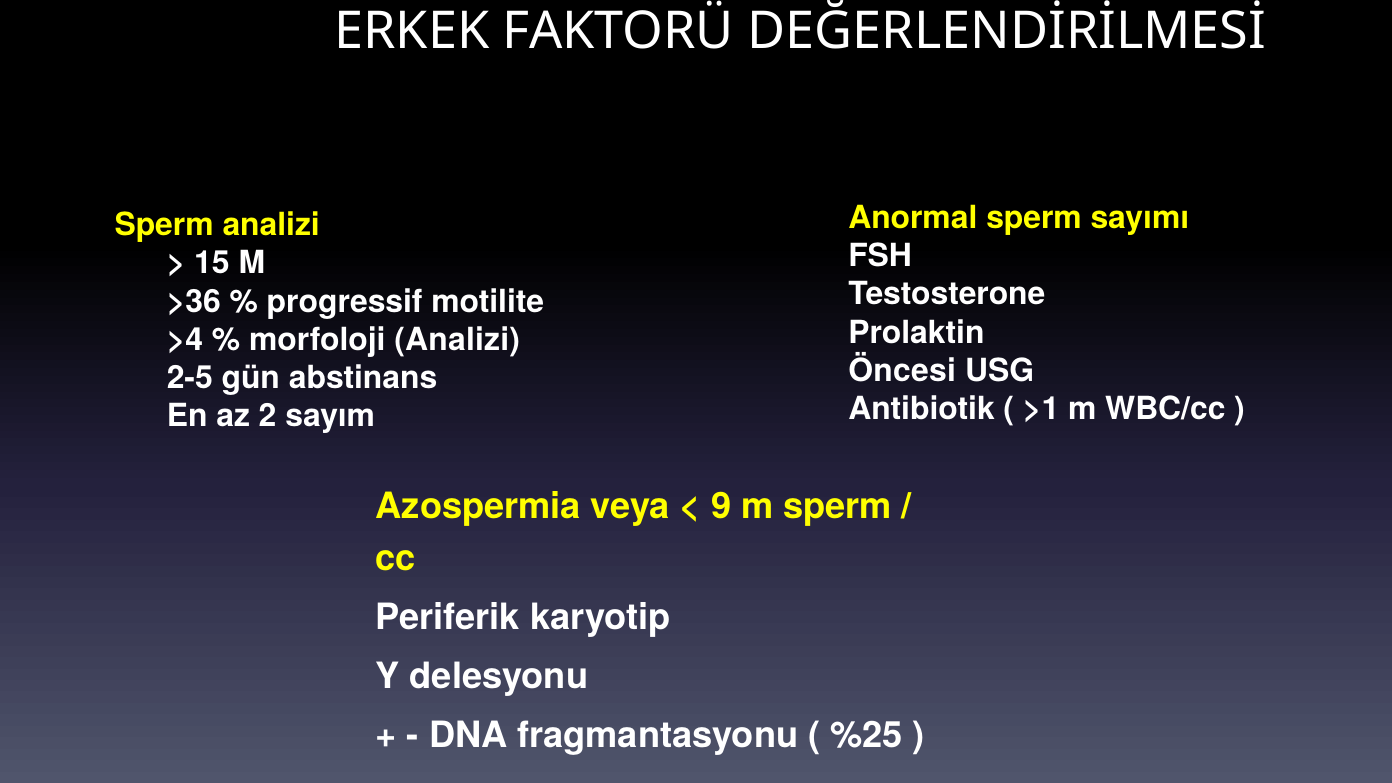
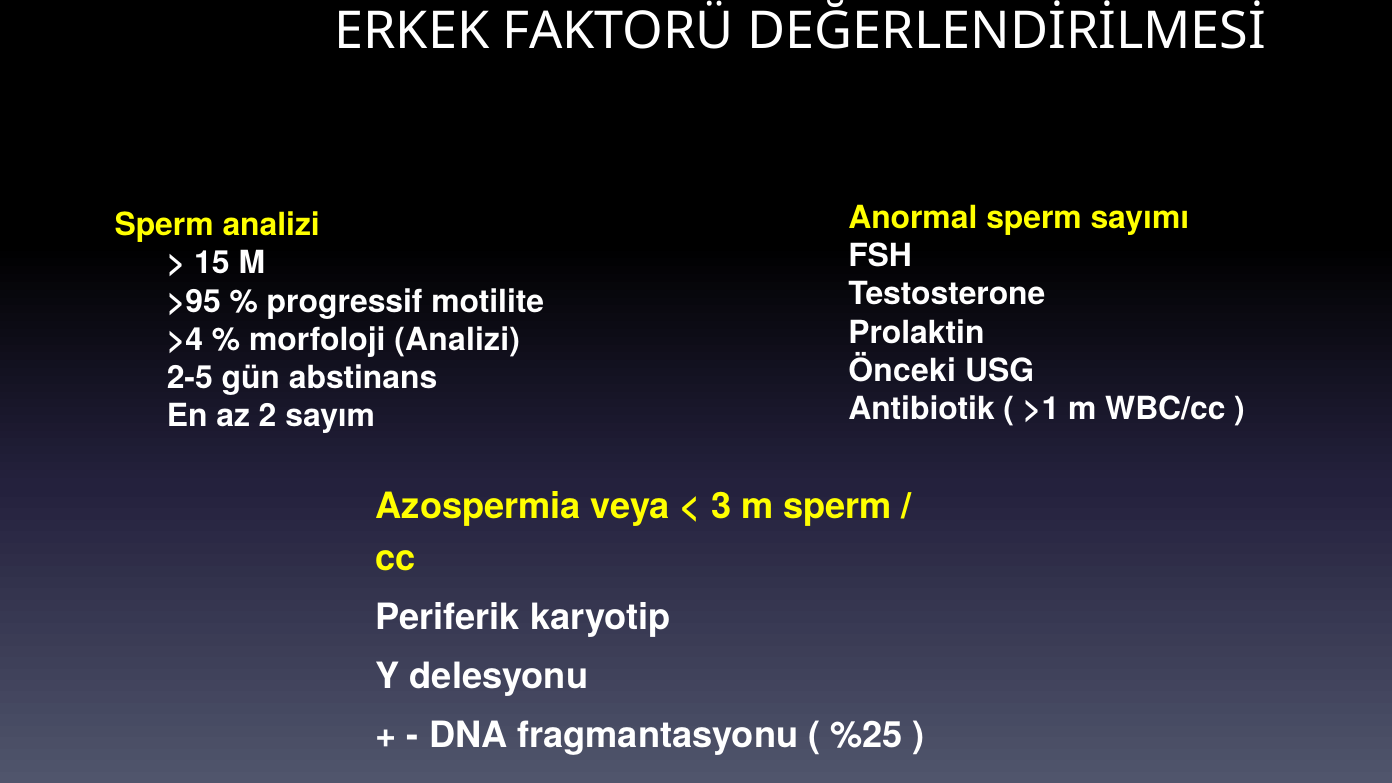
>36: >36 -> >95
Öncesi: Öncesi -> Önceki
9: 9 -> 3
